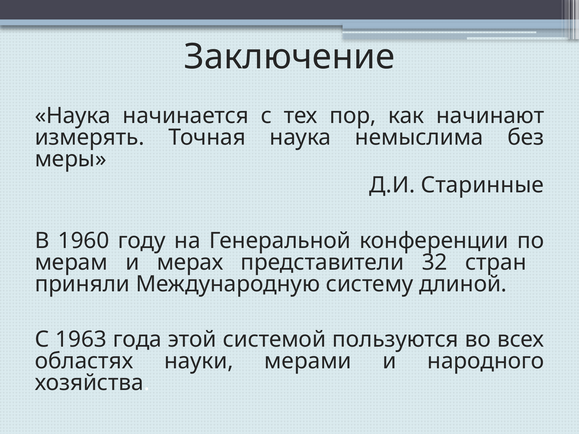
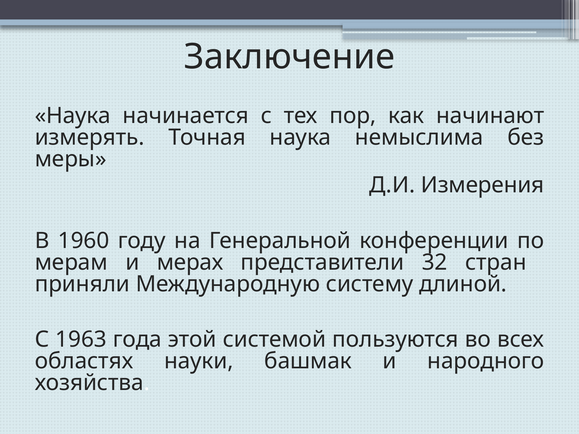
Старинные: Старинные -> Измерения
мерами: мерами -> башмак
